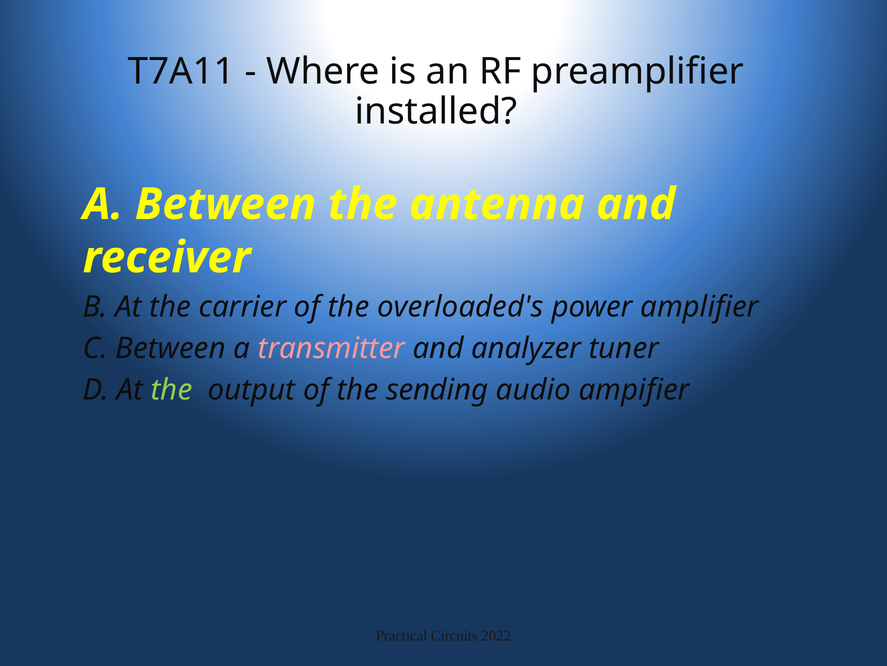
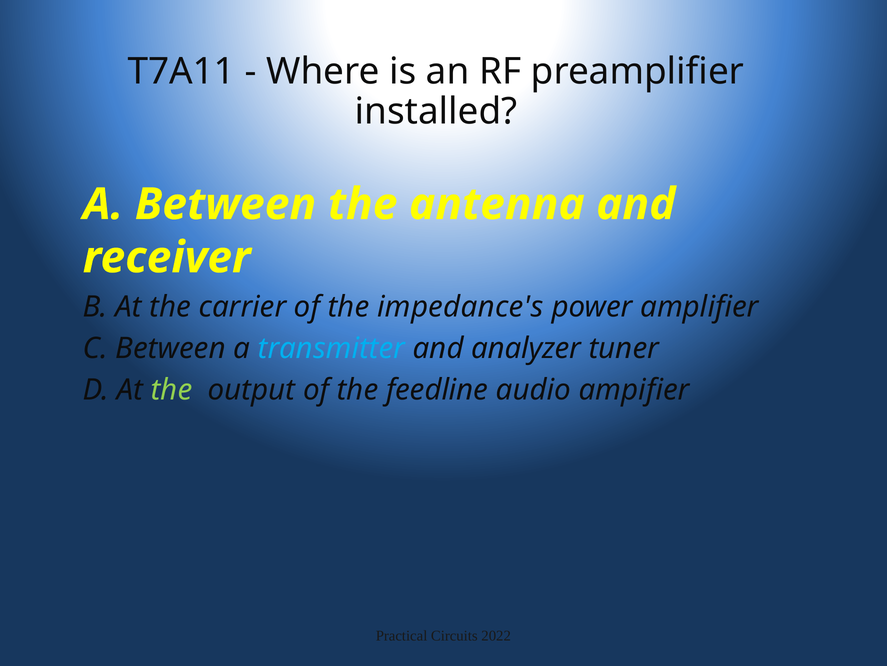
overloaded's: overloaded's -> impedance's
transmitter colour: pink -> light blue
sending: sending -> feedline
